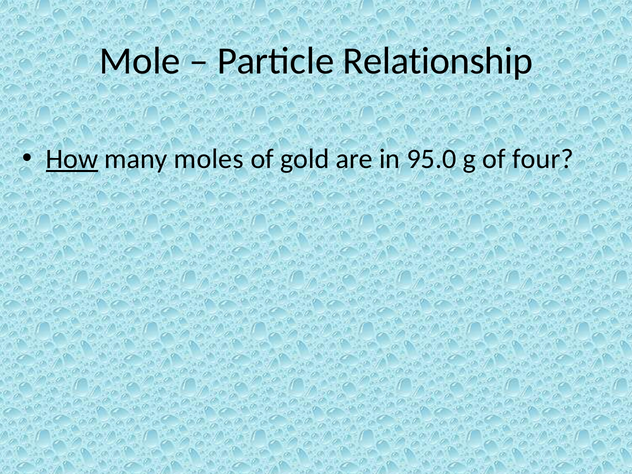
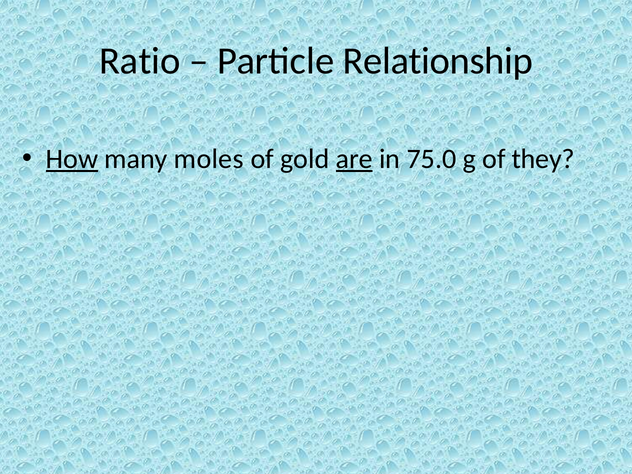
Mole: Mole -> Ratio
are underline: none -> present
95.0: 95.0 -> 75.0
four: four -> they
